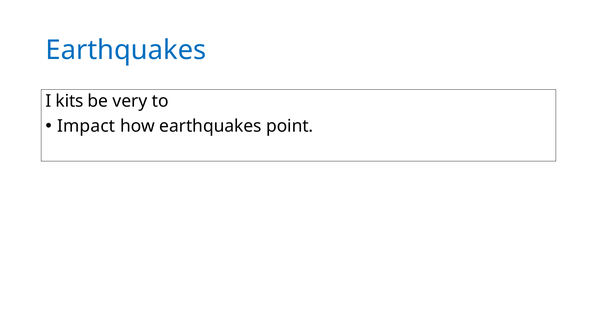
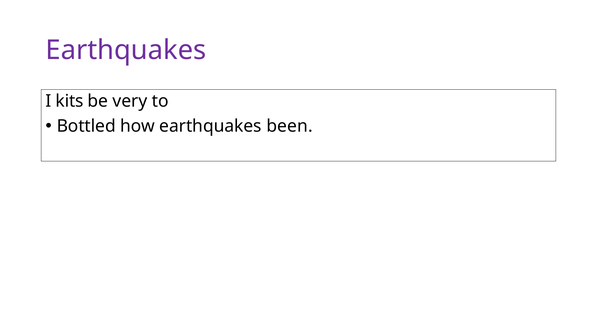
Earthquakes at (126, 50) colour: blue -> purple
Impact: Impact -> Bottled
point: point -> been
